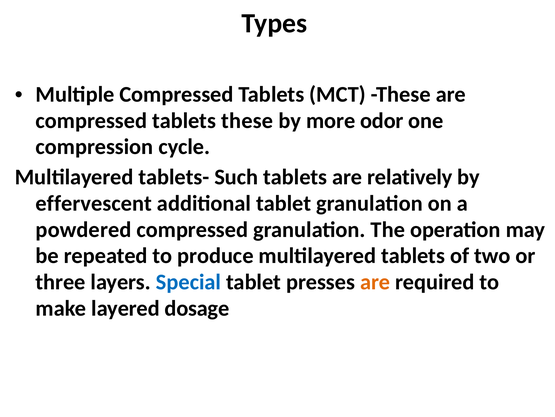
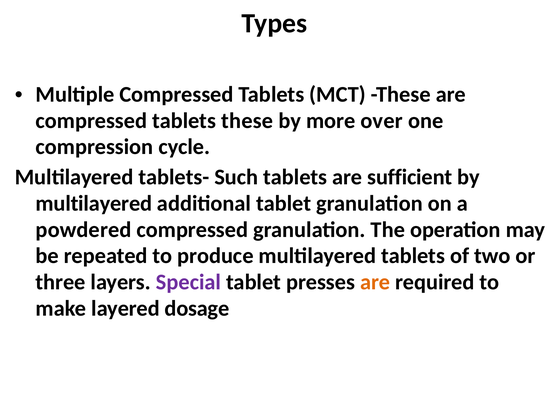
odor: odor -> over
relatively: relatively -> sufficient
effervescent at (94, 203): effervescent -> multilayered
Special colour: blue -> purple
